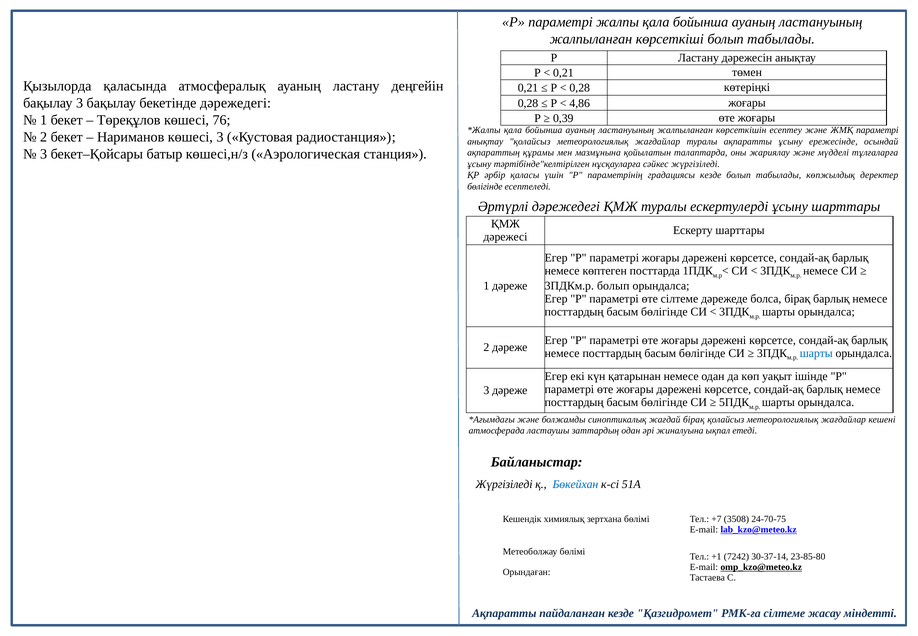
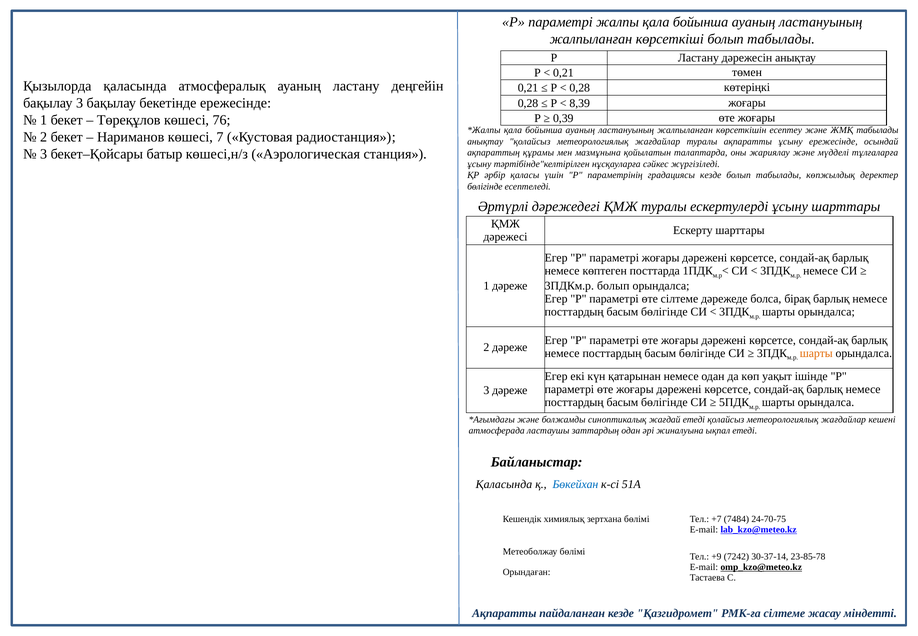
бекетінде дәрежедегі: дәрежедегі -> ережесінде
4,86: 4,86 -> 8,39
ЖМҚ параметрі: параметрі -> табылады
көшесі 3: 3 -> 7
шарты at (816, 353) colour: blue -> orange
жағдай бірақ: бірақ -> етеді
Жүргізіледі at (504, 484): Жүргізіледі -> Қаласында
3508: 3508 -> 7484
+1: +1 -> +9
23-85-80: 23-85-80 -> 23-85-78
